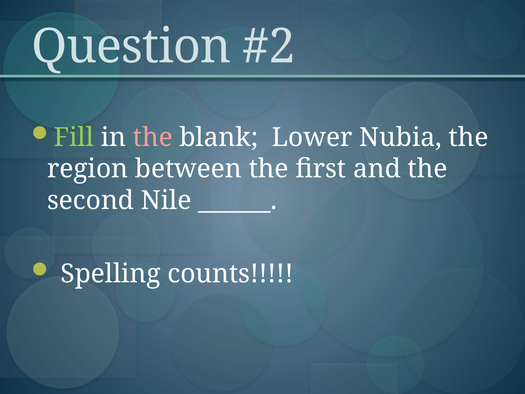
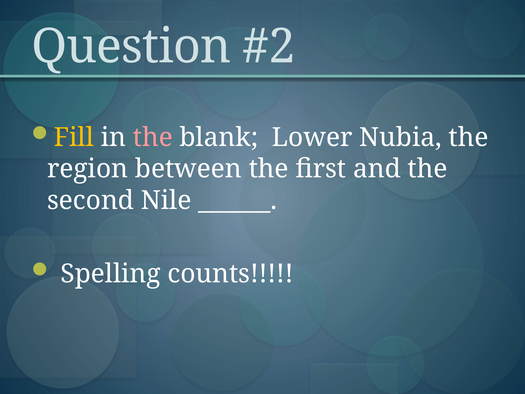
Fill colour: light green -> yellow
